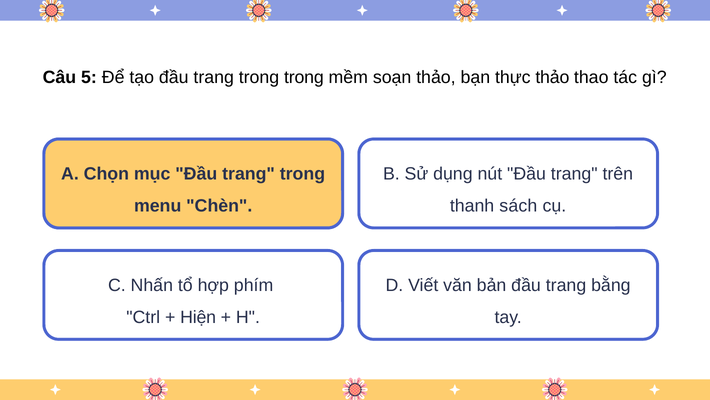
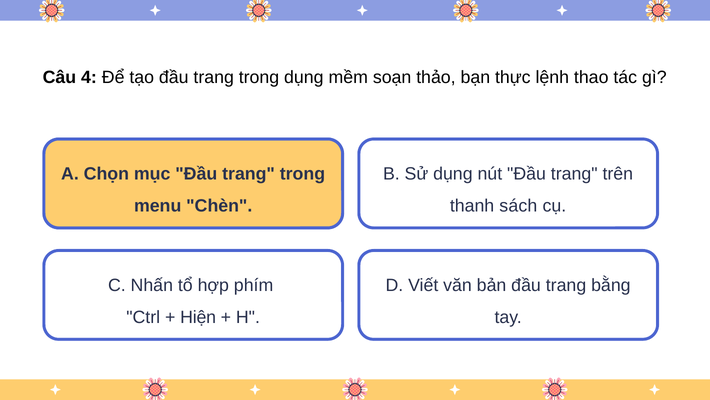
5: 5 -> 4
trong trong: trong -> dụng
thực thảo: thảo -> lệnh
